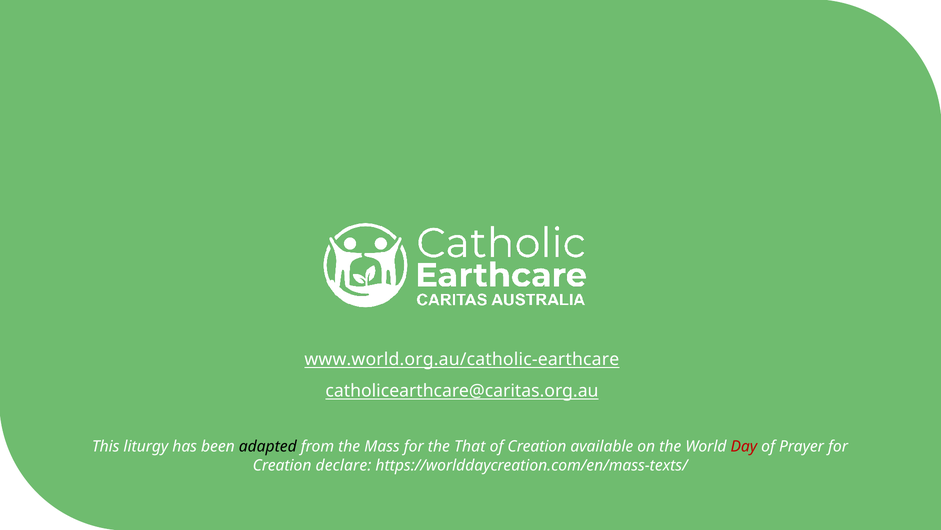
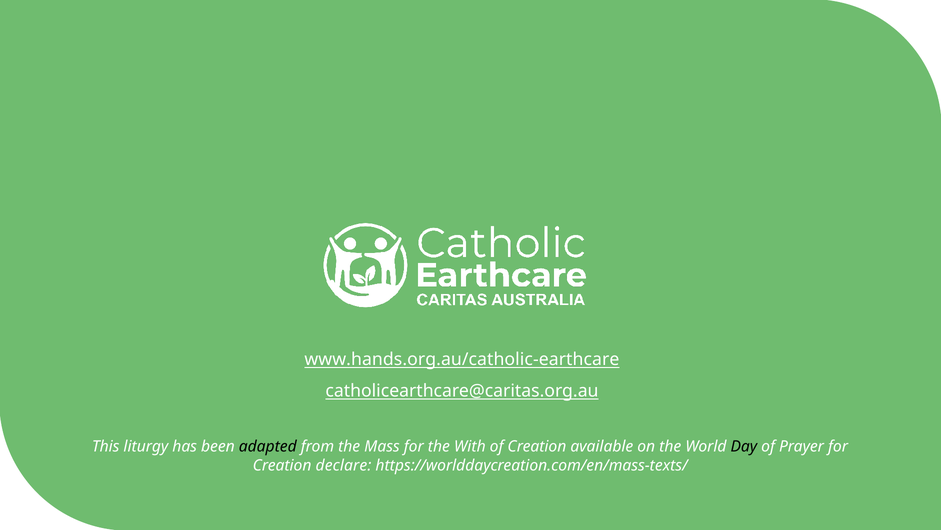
www.world.org.au/catholic-earthcare: www.world.org.au/catholic-earthcare -> www.hands.org.au/catholic-earthcare
That: That -> With
Day colour: red -> black
